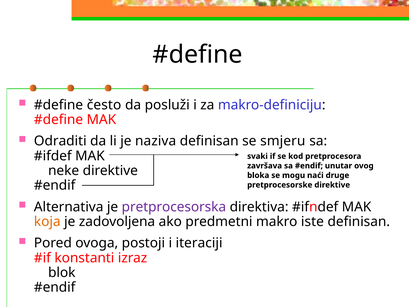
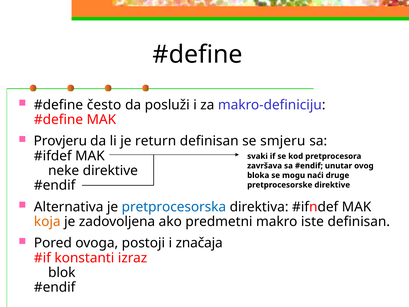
Odraditi: Odraditi -> Provjeru
naziva: naziva -> return
pretprocesorska colour: purple -> blue
iteraciji: iteraciji -> značaja
